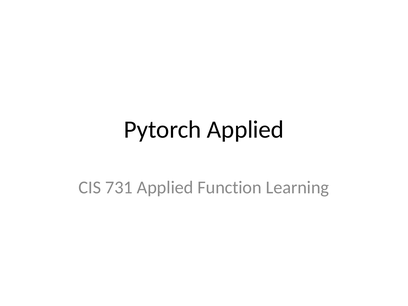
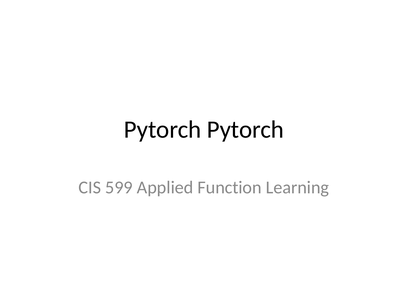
Pytorch Applied: Applied -> Pytorch
731: 731 -> 599
